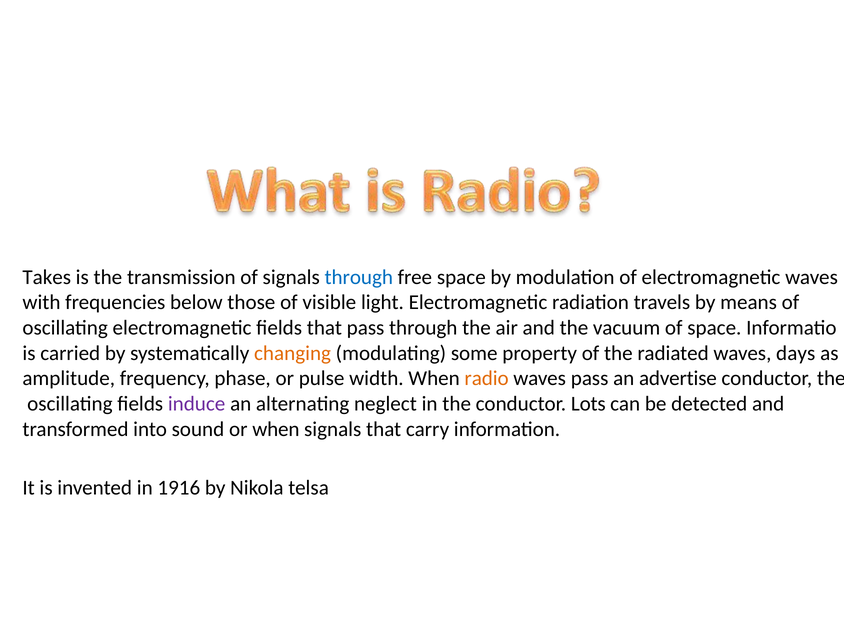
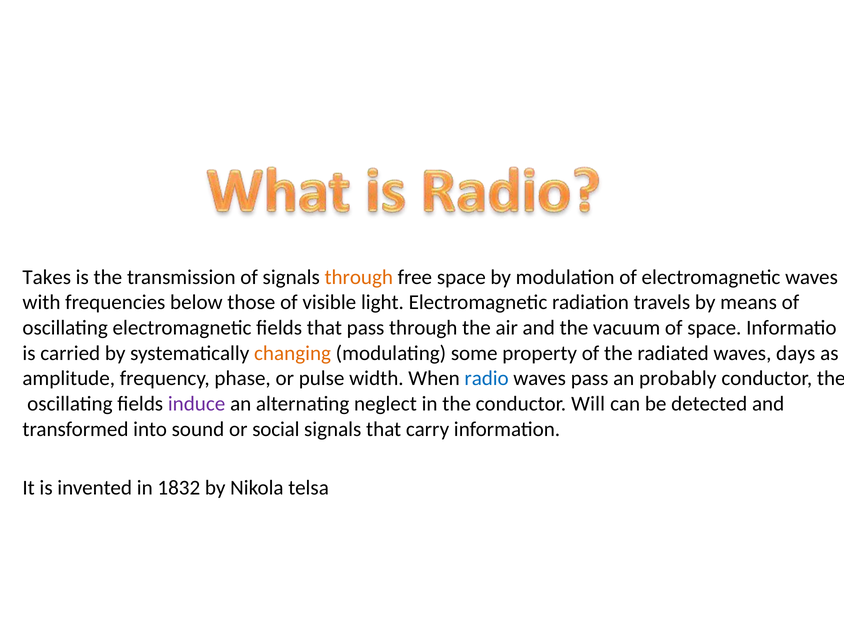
through at (359, 277) colour: blue -> orange
radio colour: orange -> blue
advertise: advertise -> probably
Lots: Lots -> Will
or when: when -> social
1916: 1916 -> 1832
